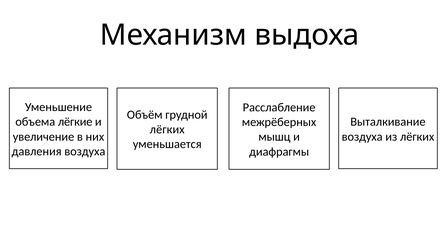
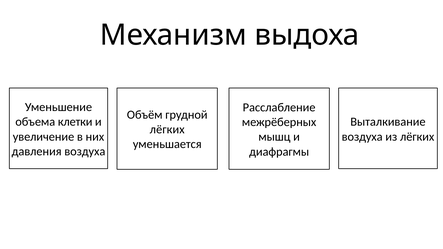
лёгкие: лёгкие -> клетки
